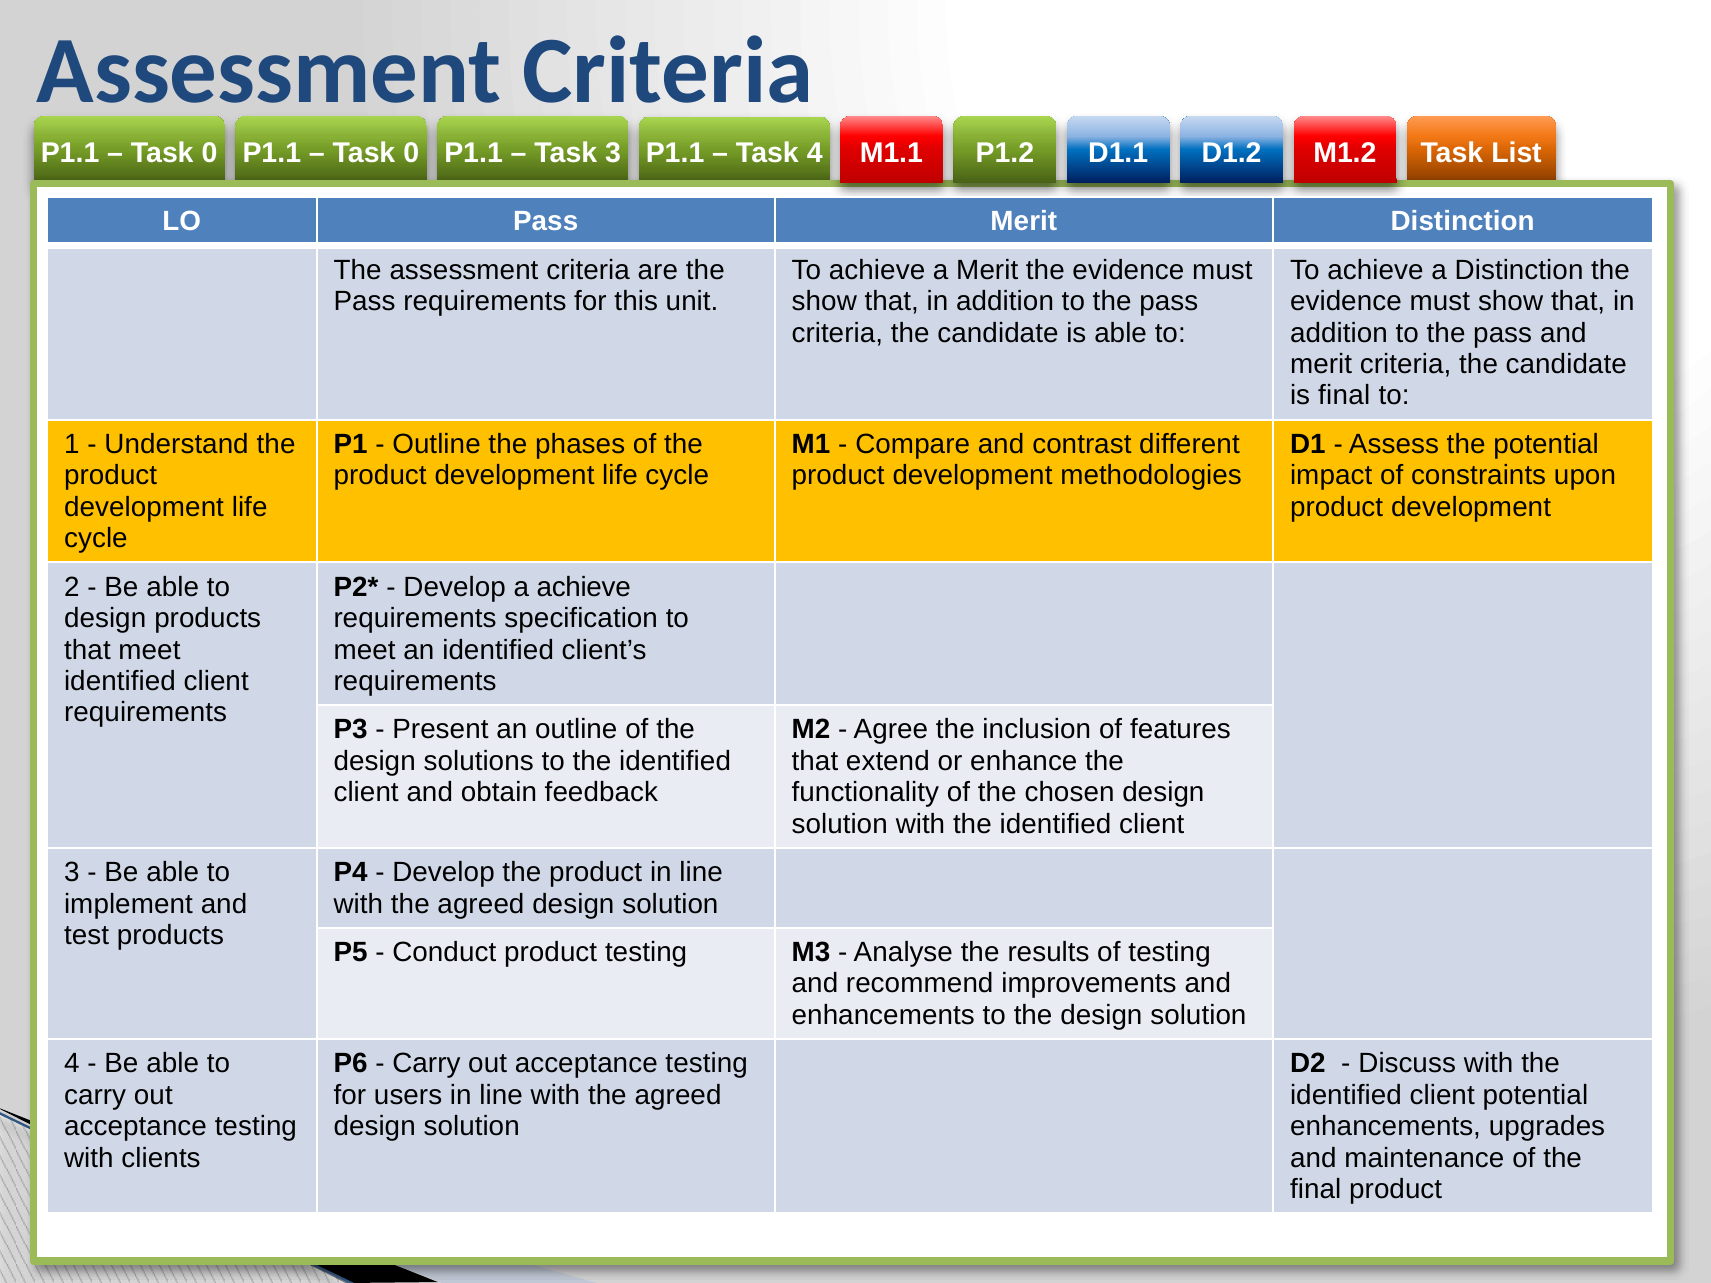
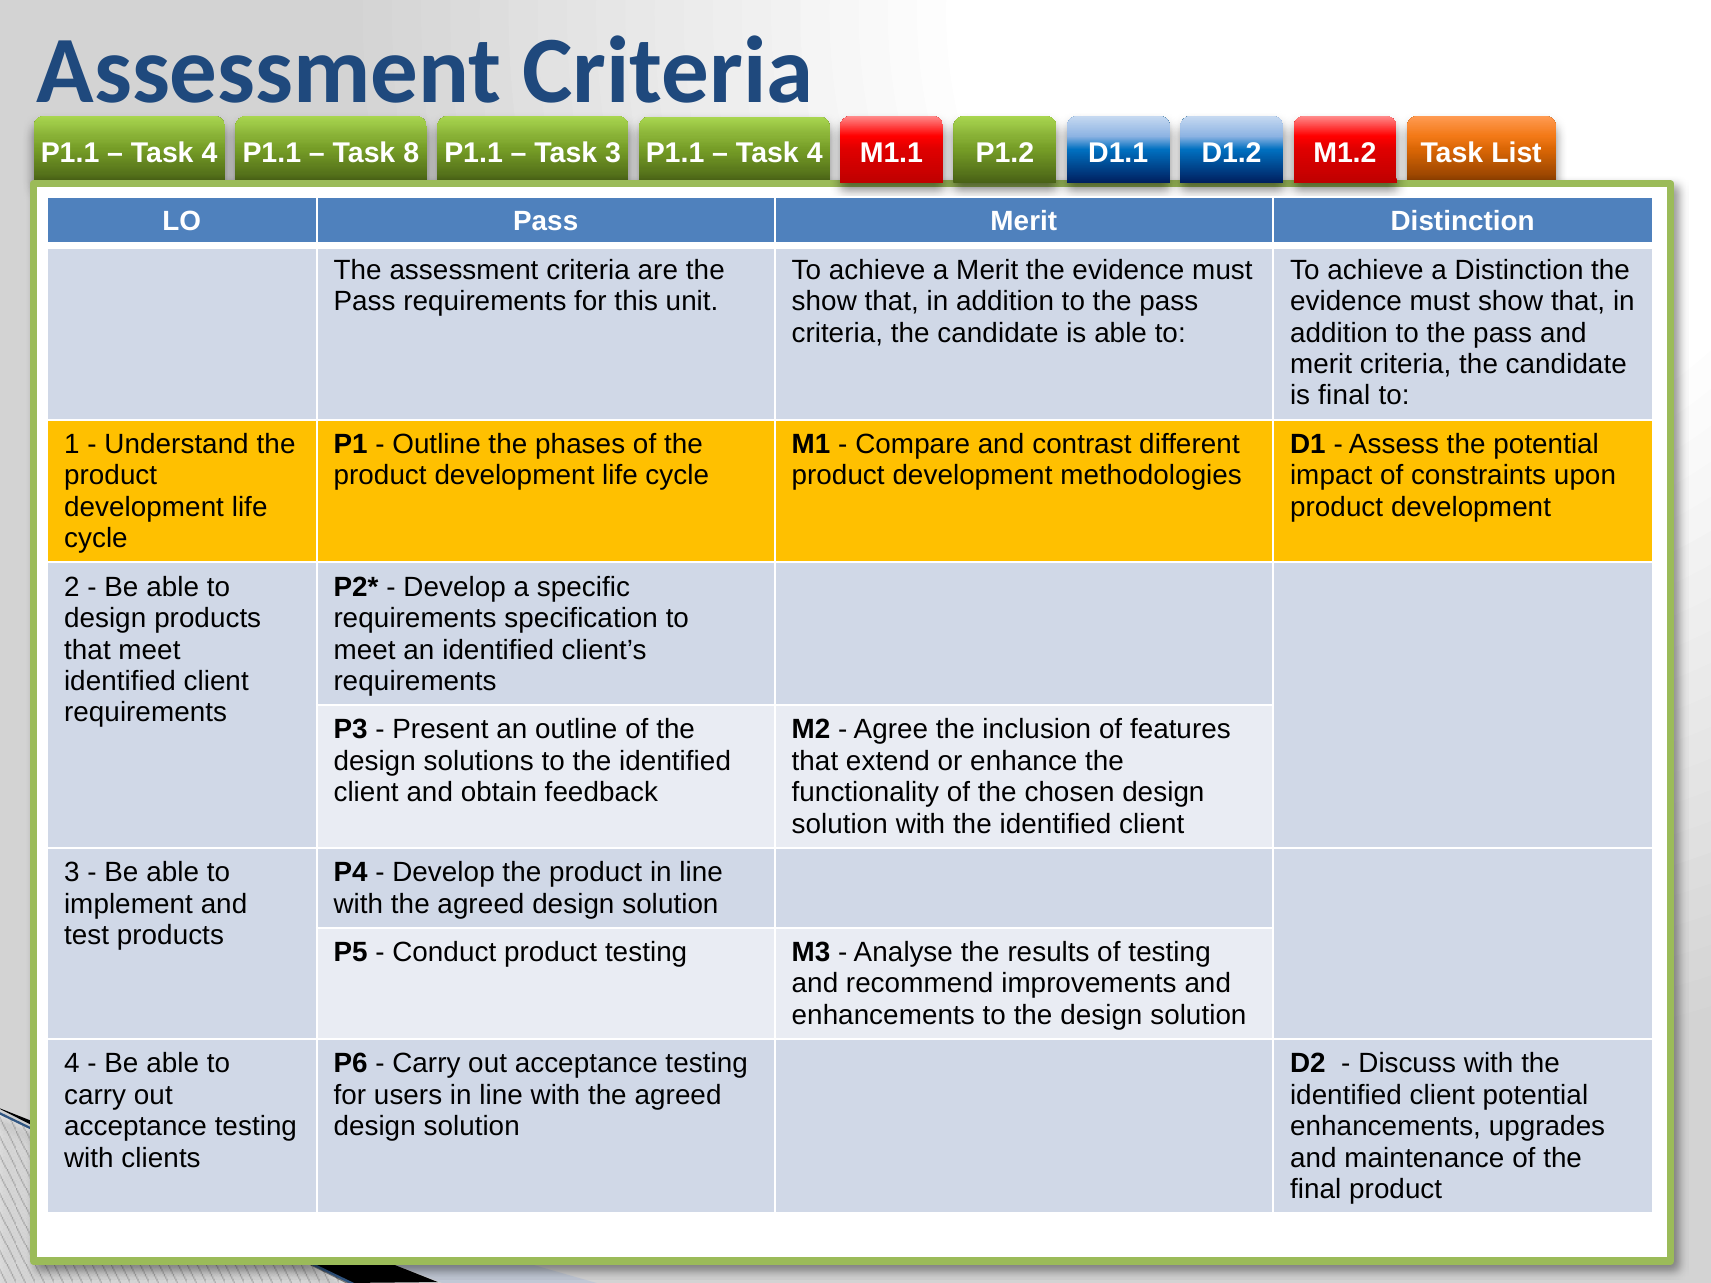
0 at (210, 153): 0 -> 4
0 at (411, 153): 0 -> 8
a achieve: achieve -> specific
